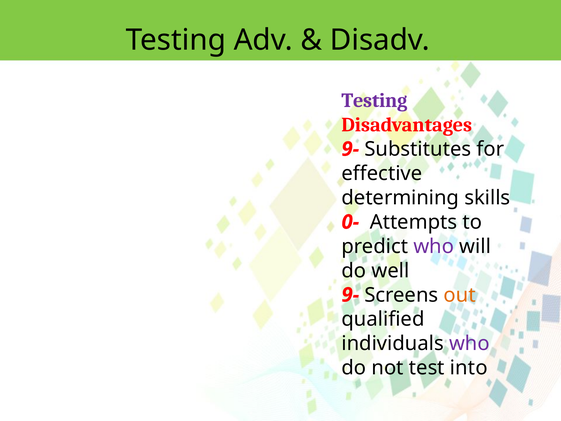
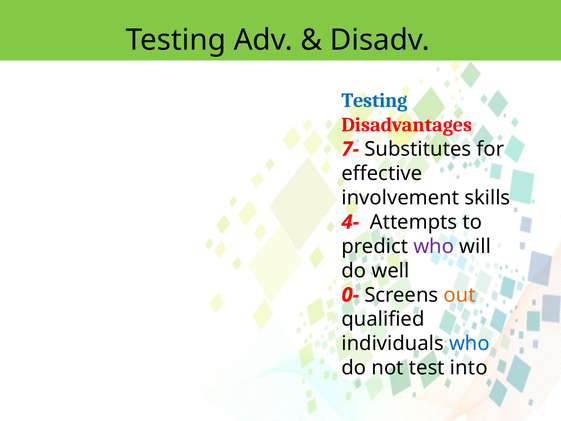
Testing at (374, 100) colour: purple -> blue
9- at (350, 149): 9- -> 7-
determining: determining -> involvement
0-: 0- -> 4-
9- at (350, 295): 9- -> 0-
who at (469, 343) colour: purple -> blue
